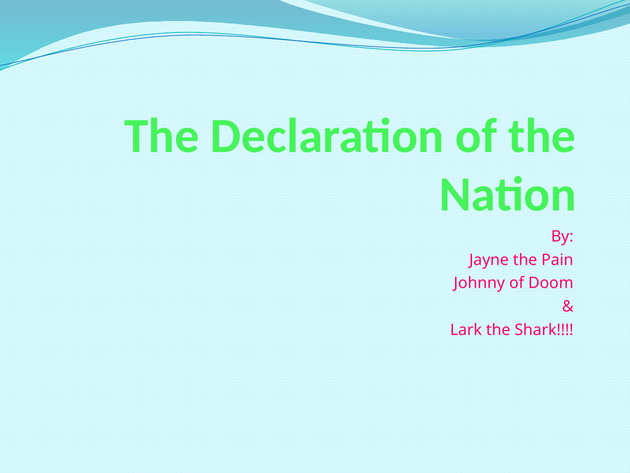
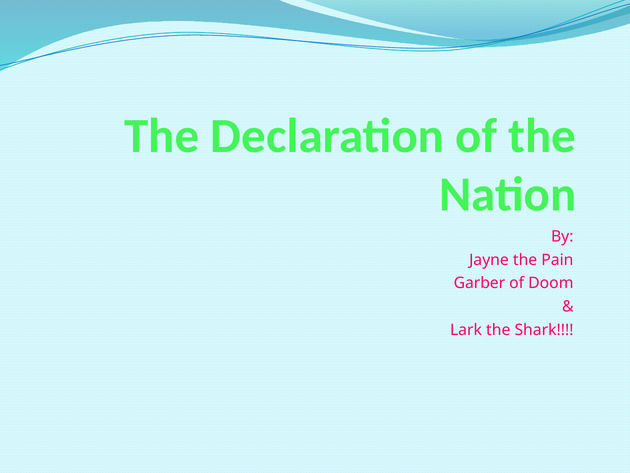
Johnny: Johnny -> Garber
